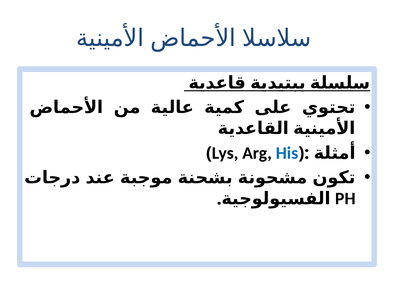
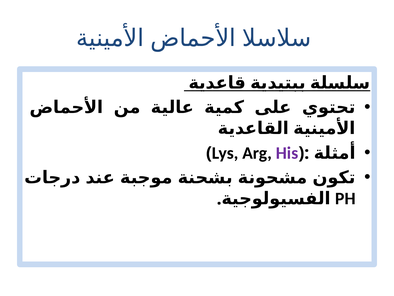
His colour: blue -> purple
